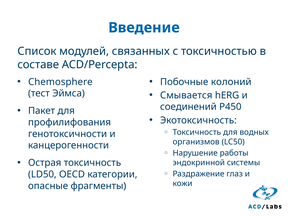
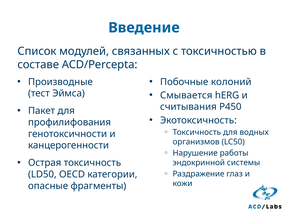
Chemosphere: Chemosphere -> Производные
соединений: соединений -> считывания
